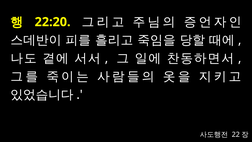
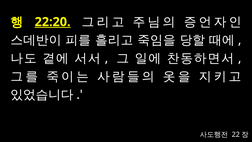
22:20 underline: none -> present
